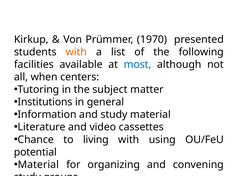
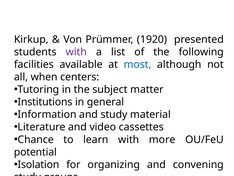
1970: 1970 -> 1920
with at (76, 52) colour: orange -> purple
living: living -> learn
using: using -> more
Material at (38, 164): Material -> Isolation
